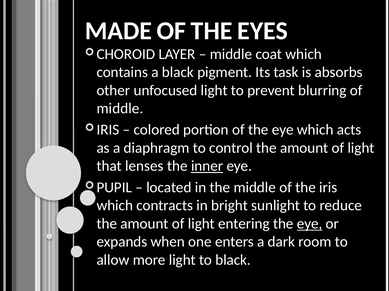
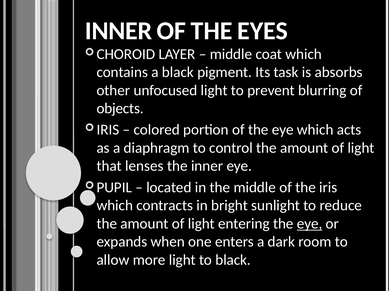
MADE at (118, 31): MADE -> INNER
middle at (120, 109): middle -> objects
inner at (207, 166) underline: present -> none
